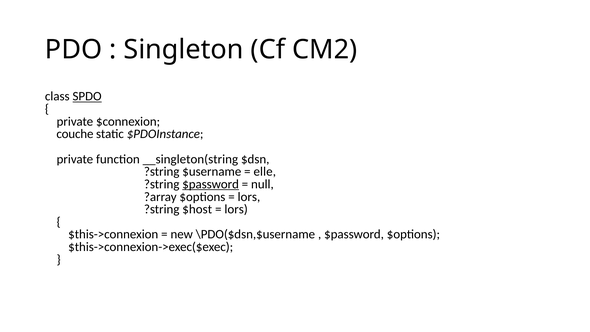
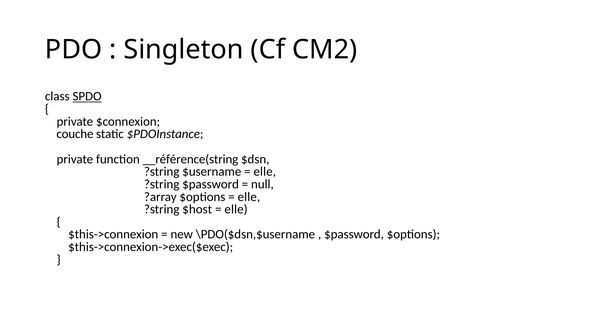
__singleton(string: __singleton(string -> __référence(string
$password at (211, 184) underline: present -> none
lors at (249, 197): lors -> elle
lors at (236, 209): lors -> elle
